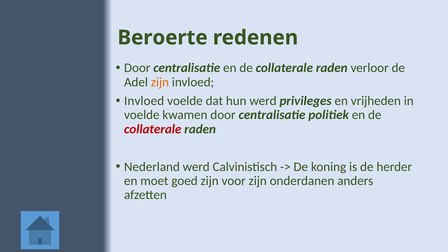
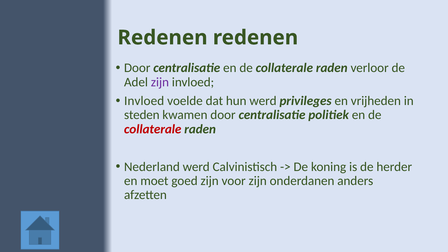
Beroerte at (163, 38): Beroerte -> Redenen
zijn at (160, 82) colour: orange -> purple
voelde at (142, 115): voelde -> steden
